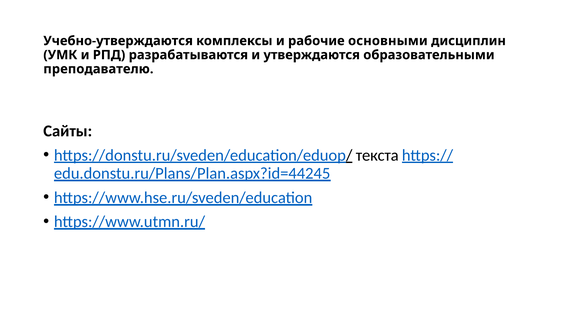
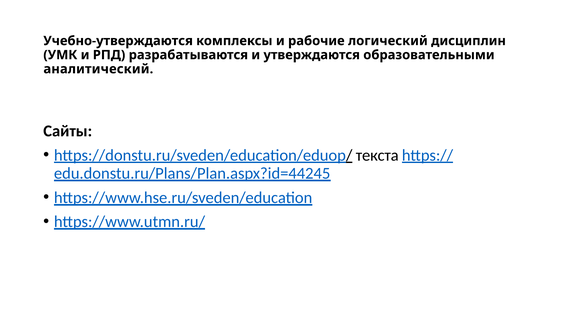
основными: основными -> логический
преподавателю: преподавателю -> аналитический
